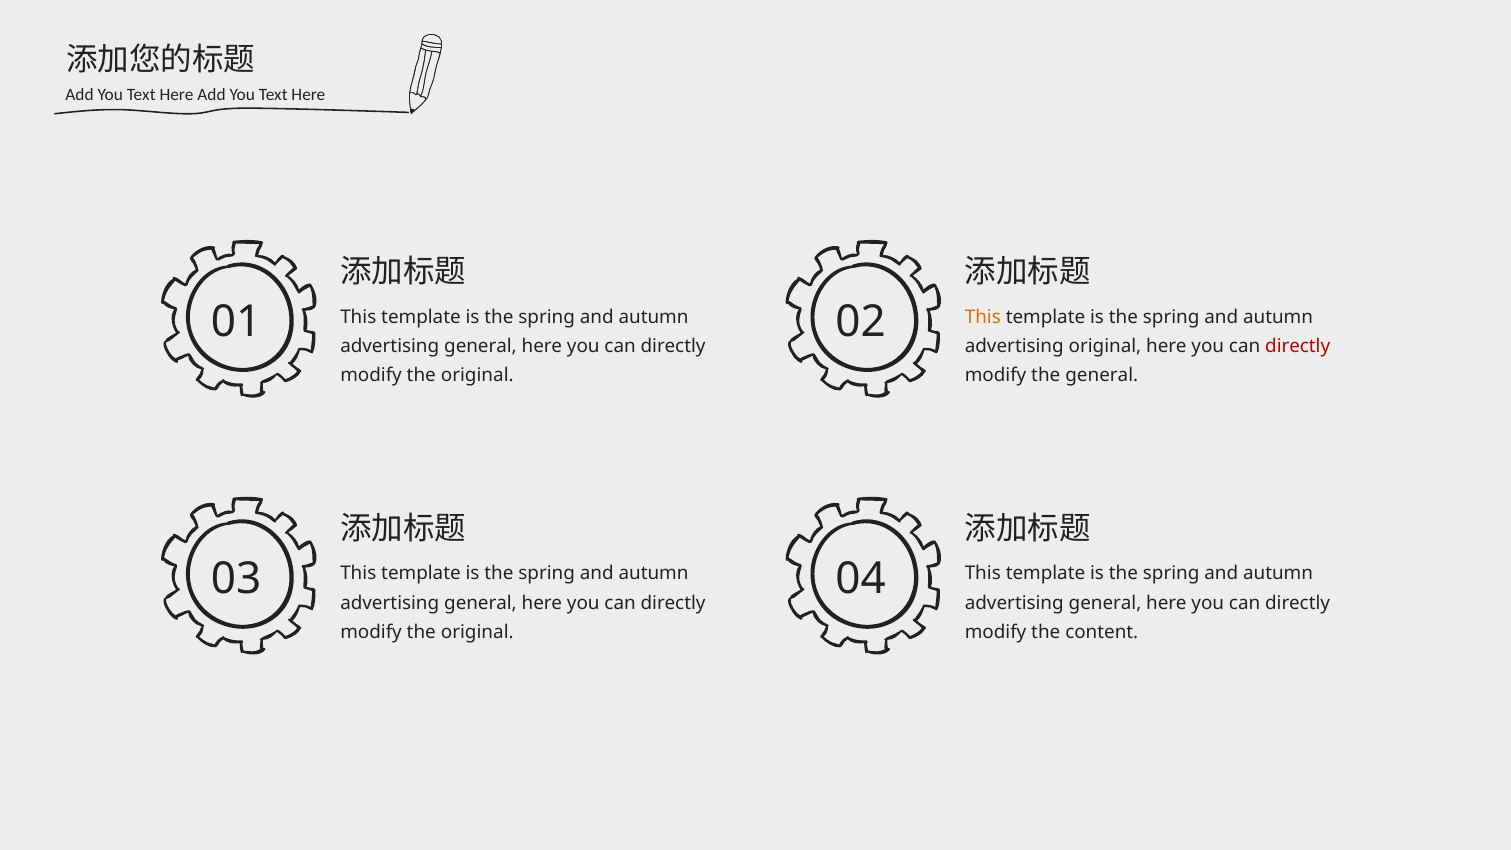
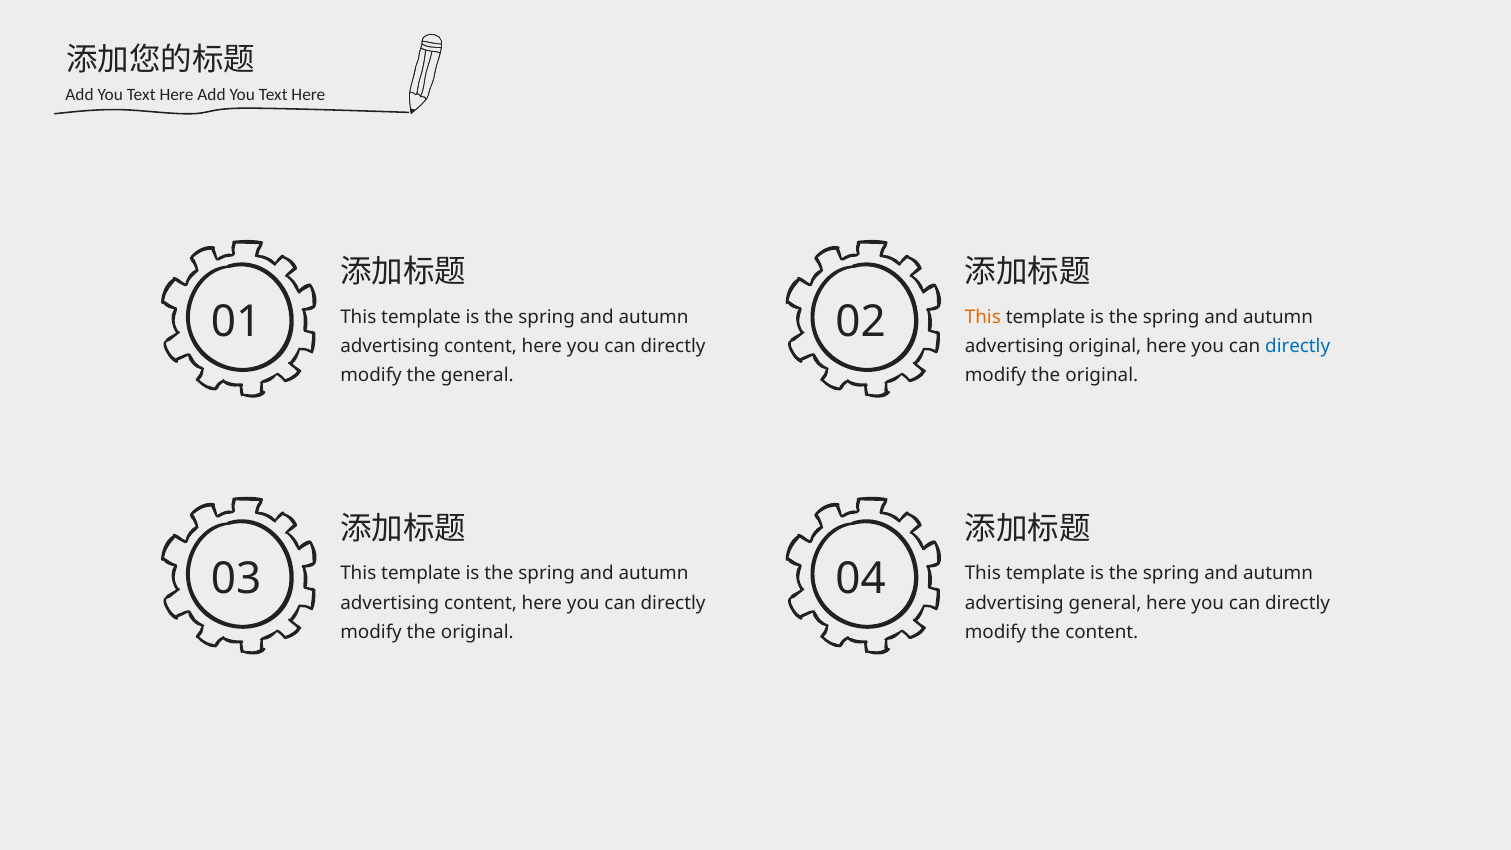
general at (480, 346): general -> content
directly at (1298, 346) colour: red -> blue
original at (477, 376): original -> general
general at (1102, 376): general -> original
general at (480, 603): general -> content
